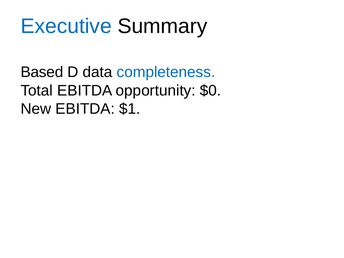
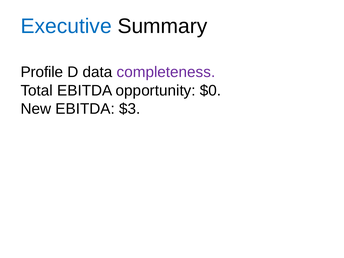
Based: Based -> Profile
completeness colour: blue -> purple
$1: $1 -> $3
